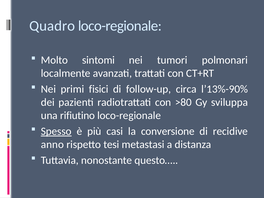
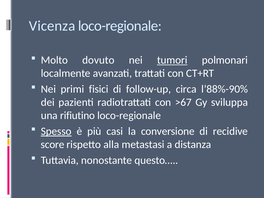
Quadro: Quadro -> Vicenza
sintomi: sintomi -> dovuto
tumori underline: none -> present
l’13%-90%: l’13%-90% -> l’88%-90%
>80: >80 -> >67
anno: anno -> score
tesi: tesi -> alla
